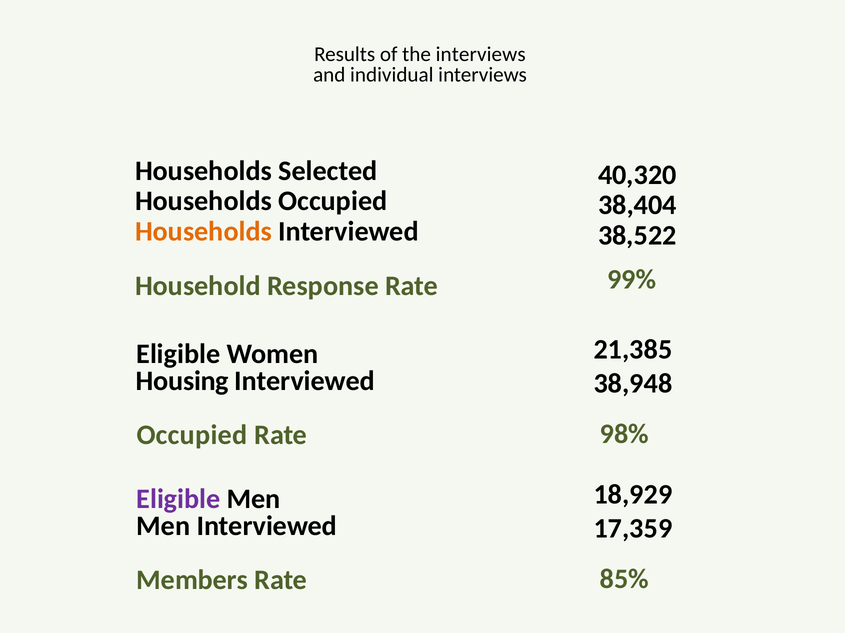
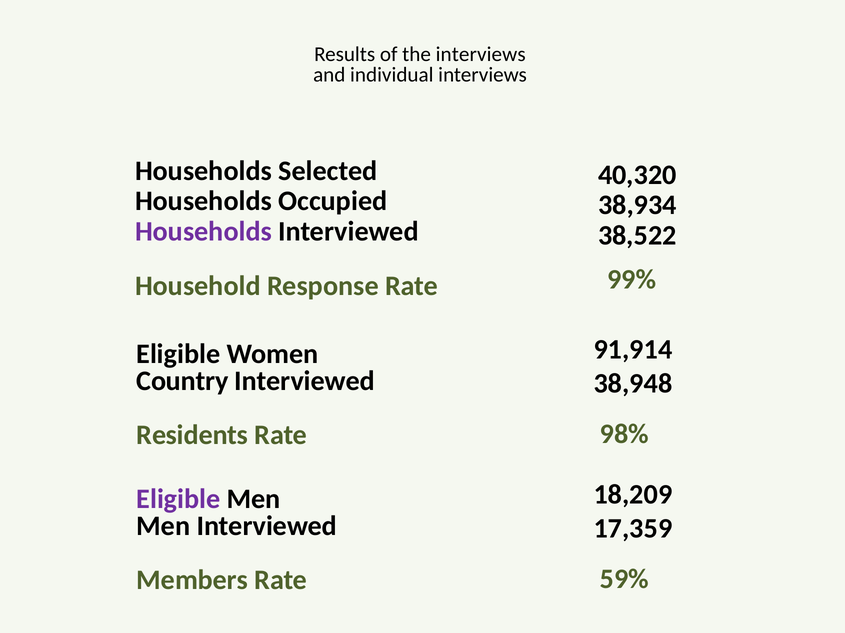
38,404: 38,404 -> 38,934
Households at (203, 232) colour: orange -> purple
21,385: 21,385 -> 91,914
Housing: Housing -> Country
Occupied at (192, 436): Occupied -> Residents
18,929: 18,929 -> 18,209
85%: 85% -> 59%
